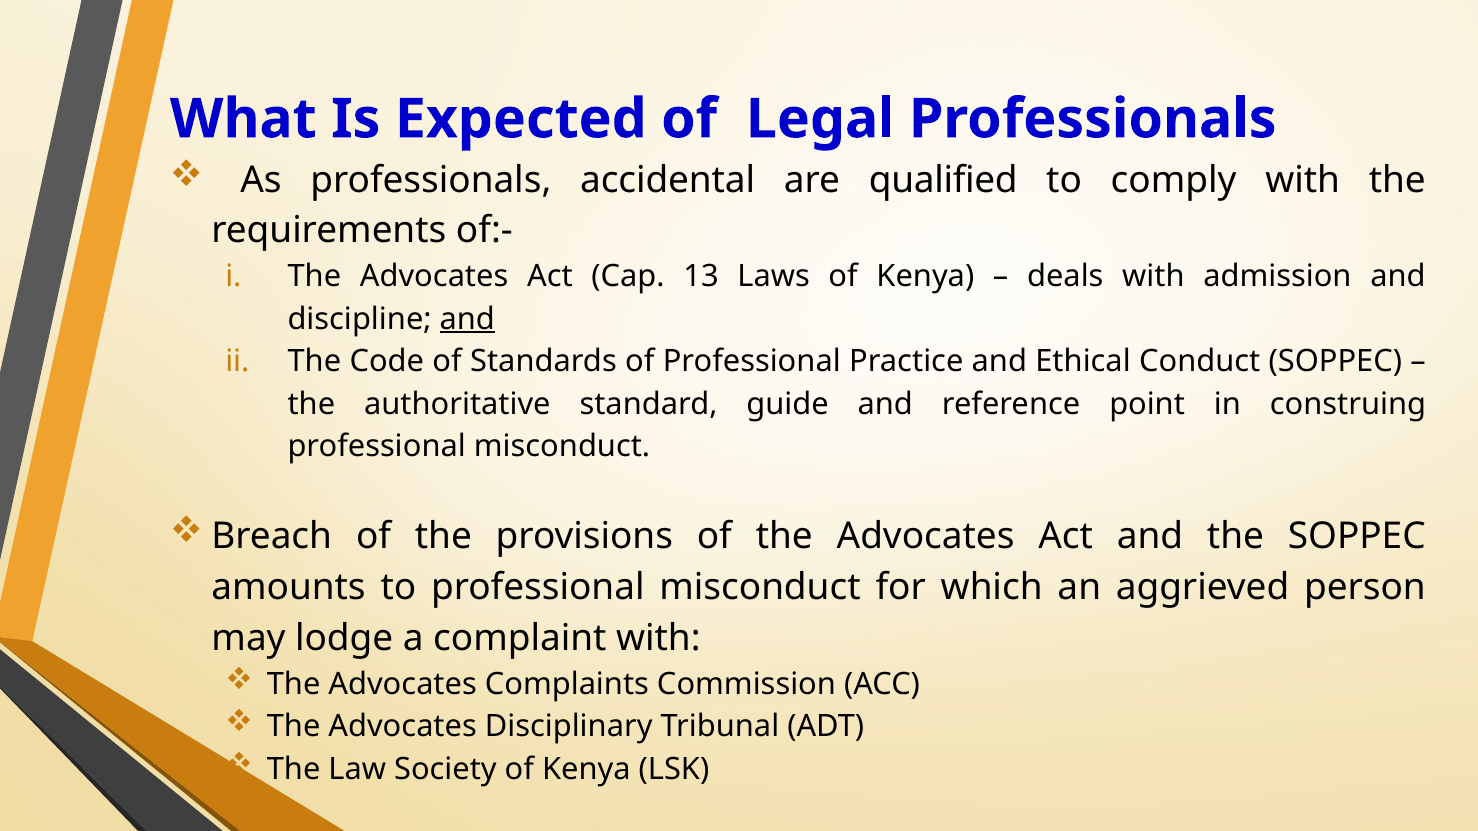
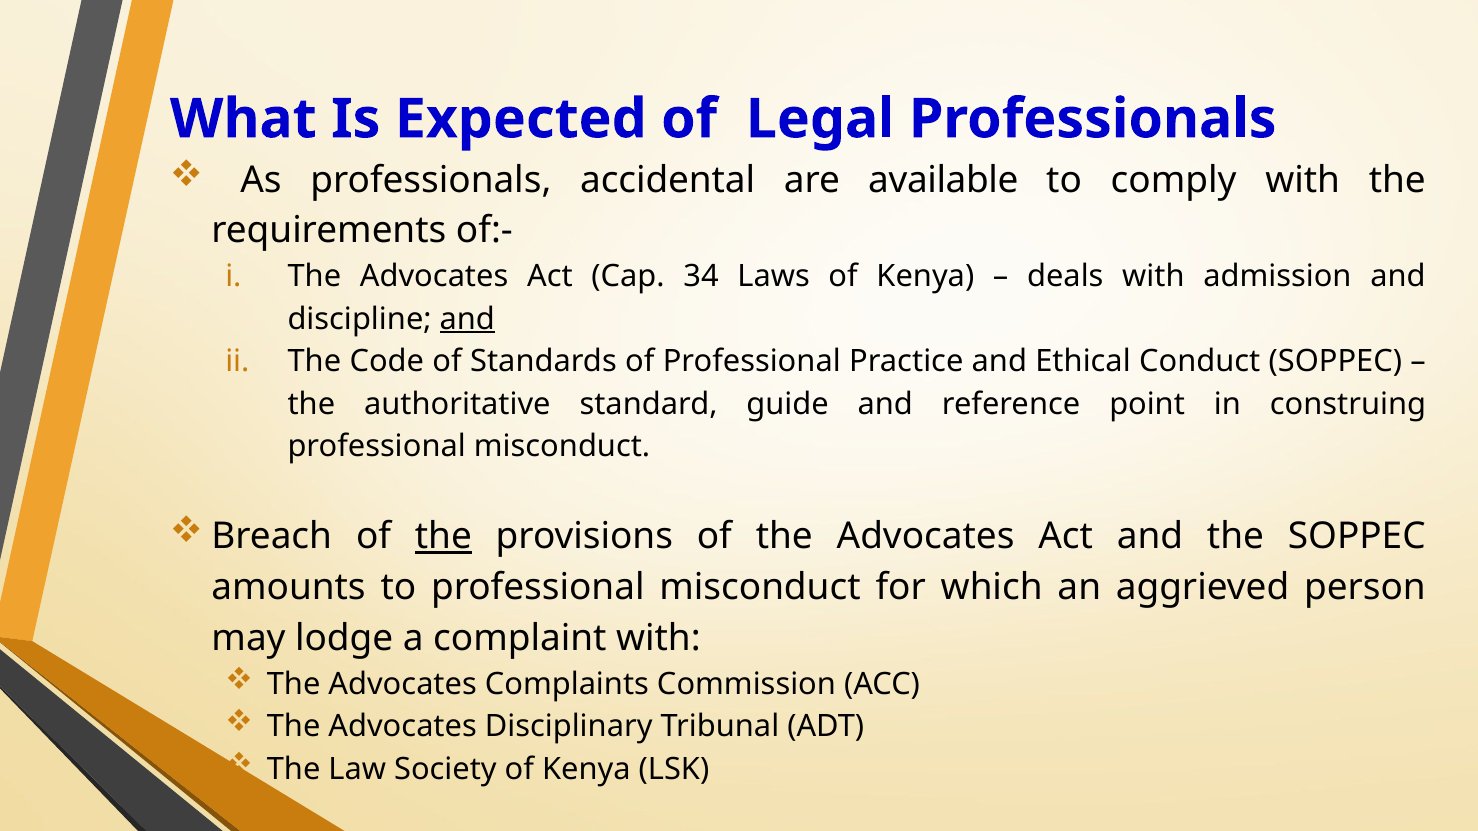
qualified: qualified -> available
13: 13 -> 34
the at (443, 537) underline: none -> present
